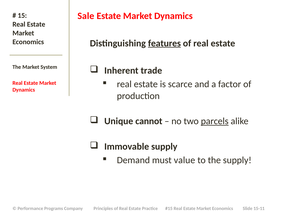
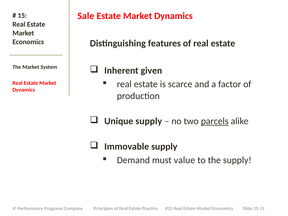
features underline: present -> none
trade: trade -> given
Unique cannot: cannot -> supply
